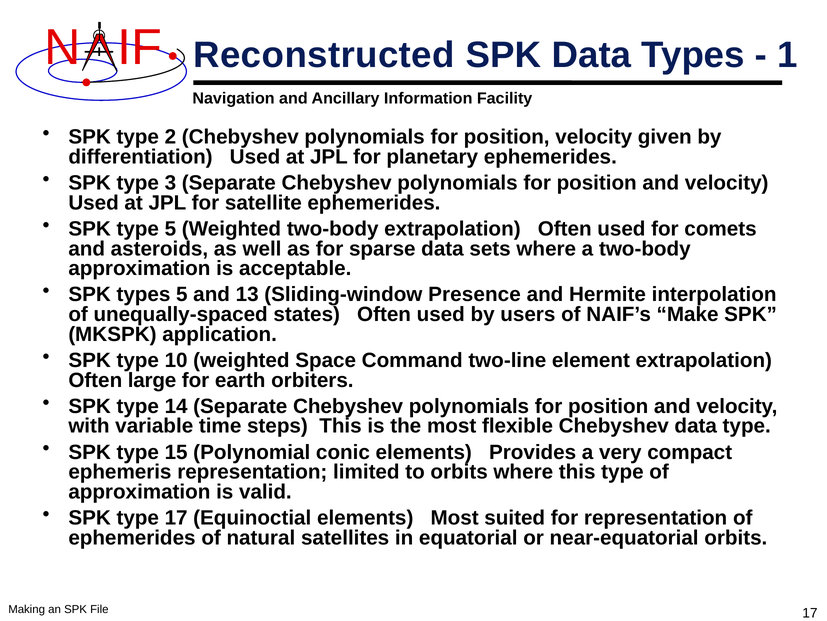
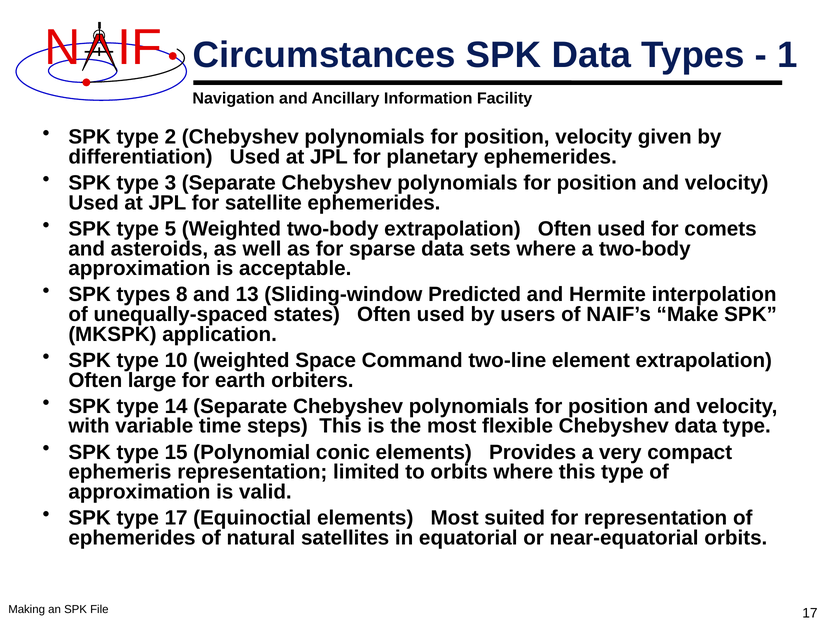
Reconstructed: Reconstructed -> Circumstances
types 5: 5 -> 8
Presence: Presence -> Predicted
